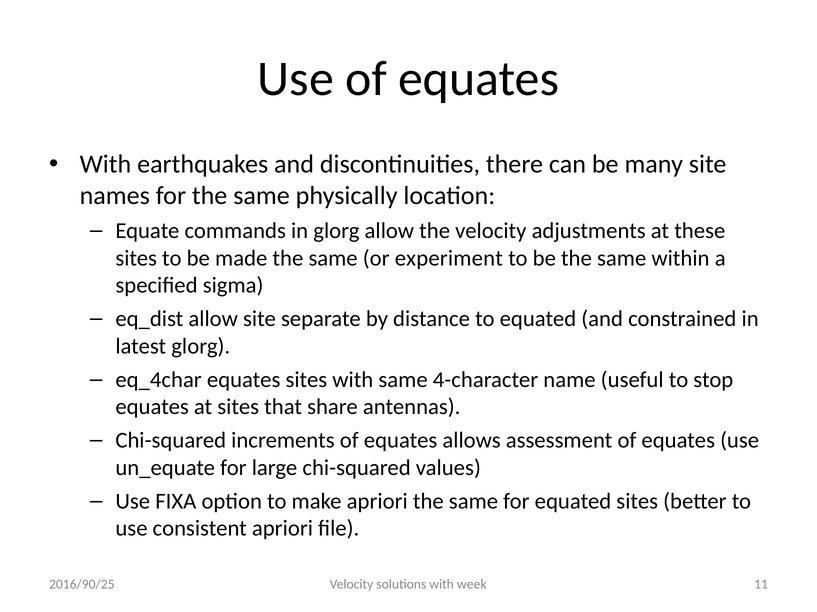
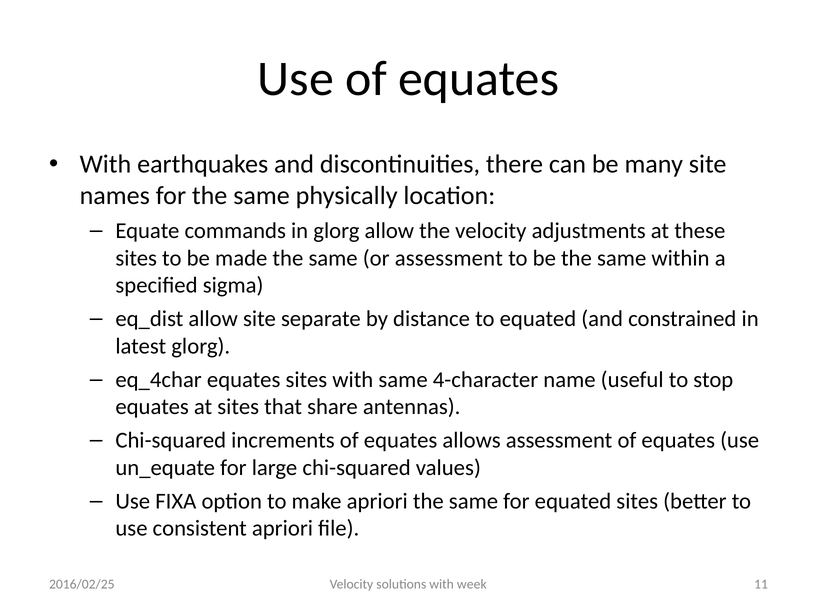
or experiment: experiment -> assessment
2016/90/25: 2016/90/25 -> 2016/02/25
